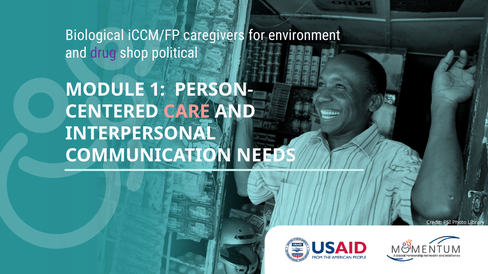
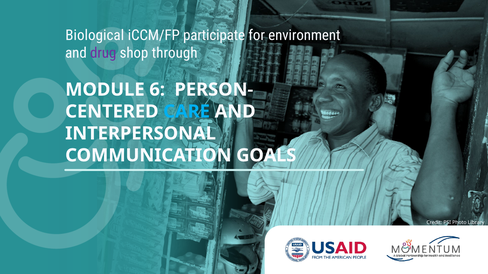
caregivers: caregivers -> participate
political: political -> through
1: 1 -> 6
CARE colour: pink -> light blue
NEEDS: NEEDS -> GOALS
